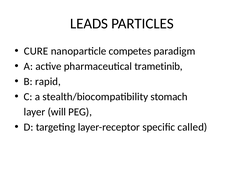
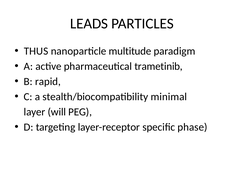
CURE: CURE -> THUS
competes: competes -> multitude
stomach: stomach -> minimal
called: called -> phase
